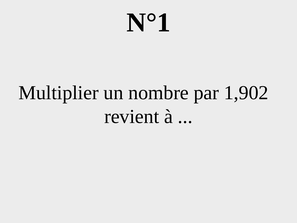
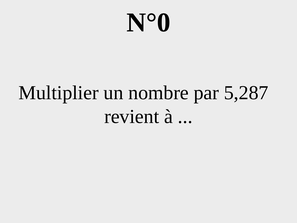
N°1: N°1 -> N°0
1,902: 1,902 -> 5,287
